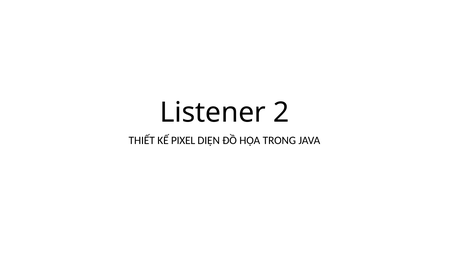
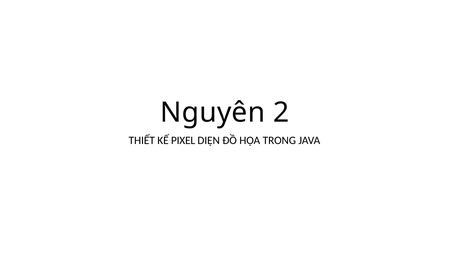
Listener: Listener -> Nguyên
